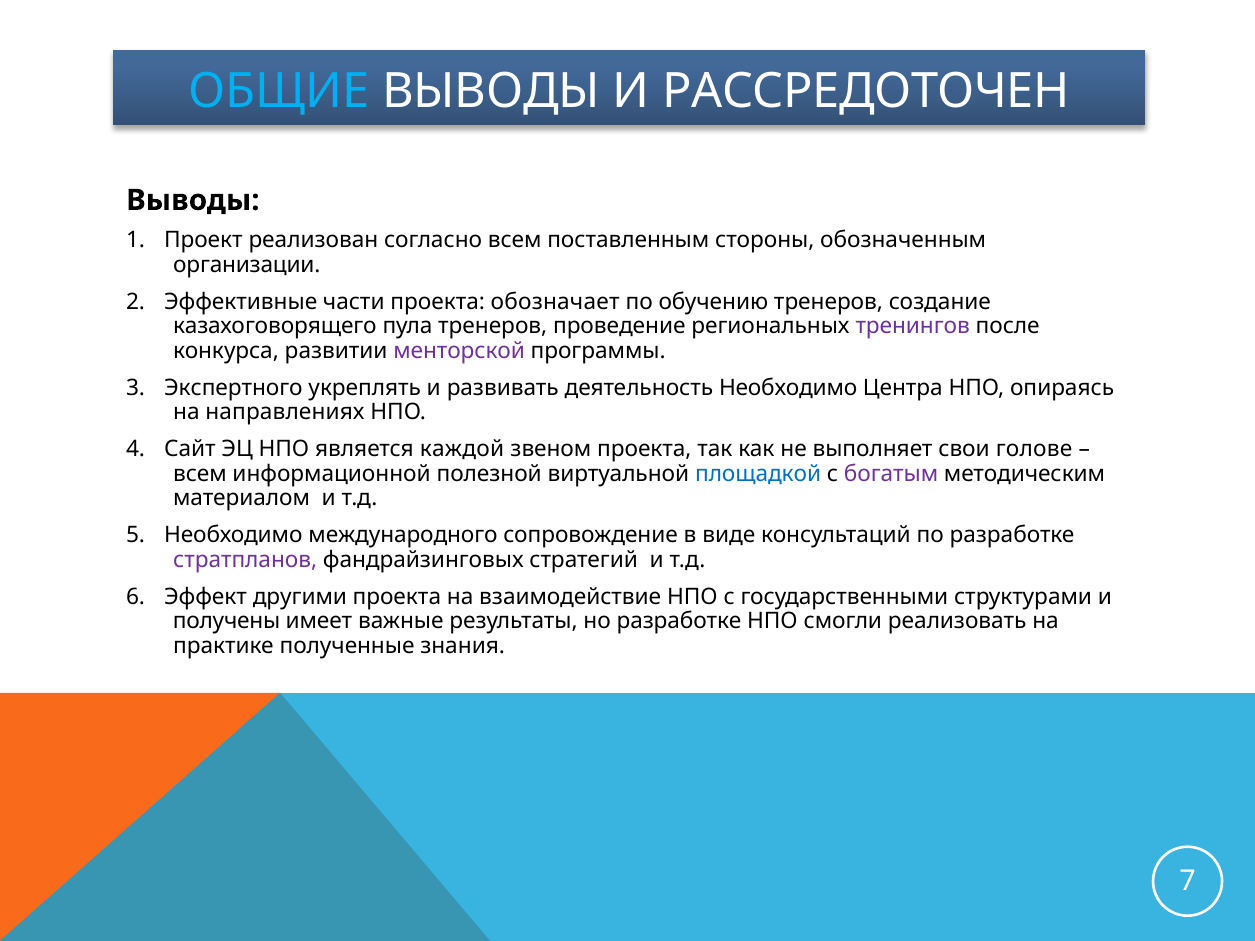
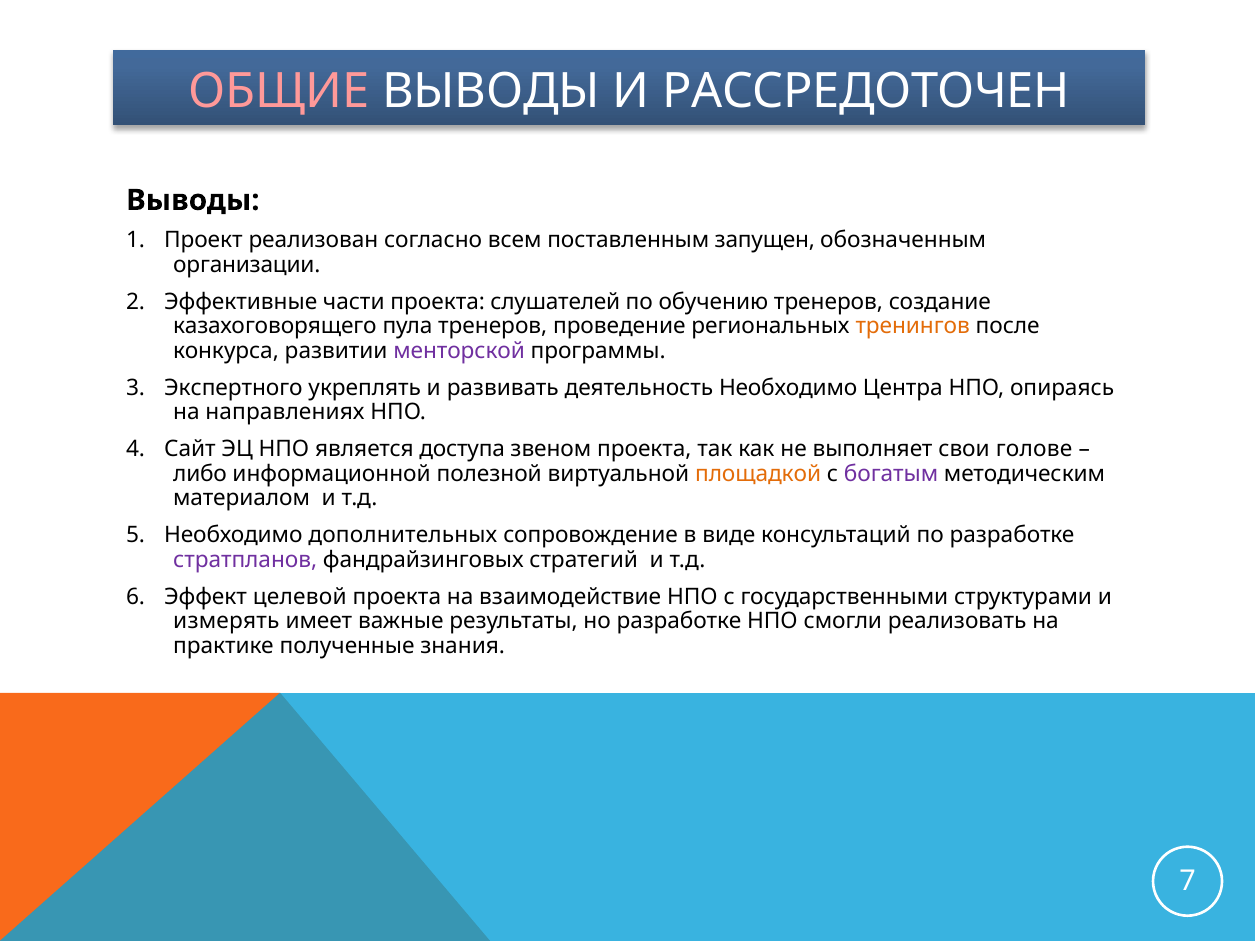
ОБЩИЕ colour: light blue -> pink
стороны: стороны -> запущен
обозначает: обозначает -> слушателей
тренингов colour: purple -> orange
каждой: каждой -> доступа
всем at (200, 474): всем -> либо
площадкой colour: blue -> orange
международного: международного -> дополнительных
другими: другими -> целевой
получены: получены -> измерять
